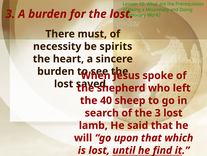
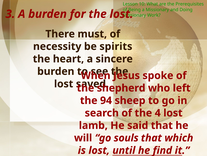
40: 40 -> 94
the 3: 3 -> 4
upon: upon -> souls
